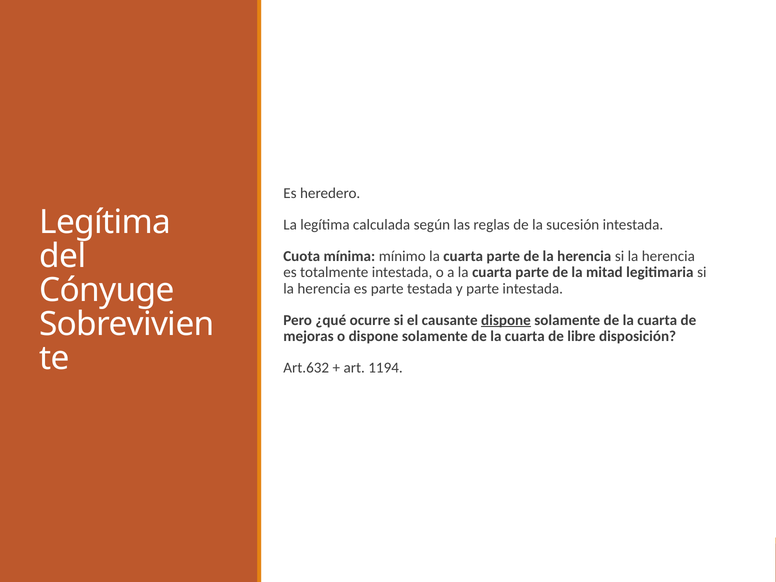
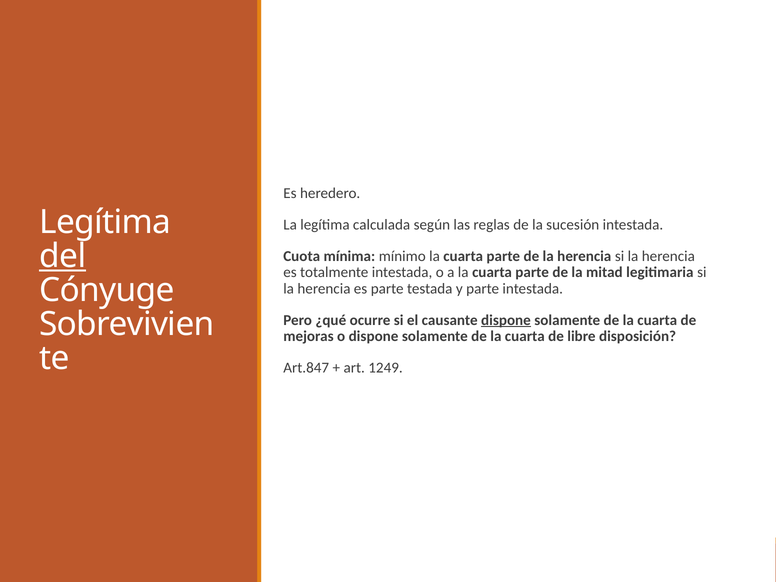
del underline: none -> present
Art.632: Art.632 -> Art.847
1194: 1194 -> 1249
